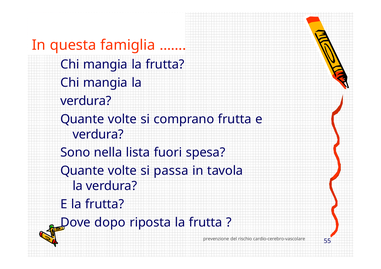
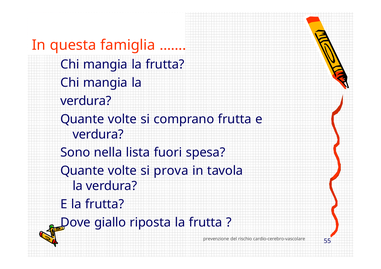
passa: passa -> prova
dopo: dopo -> giallo
